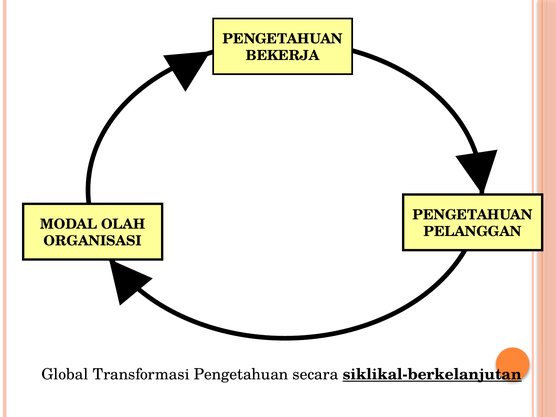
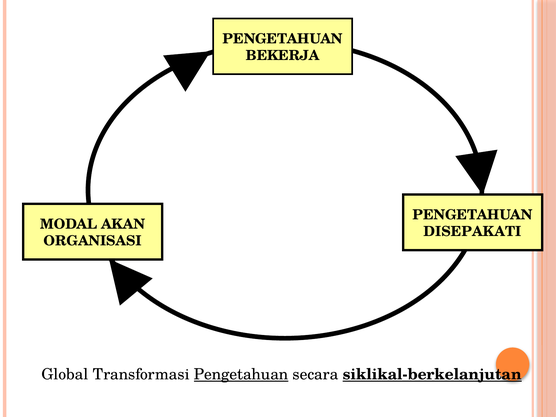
OLAH: OLAH -> AKAN
PELANGGAN: PELANGGAN -> DISEPAKATI
Pengetahuan at (241, 374) underline: none -> present
